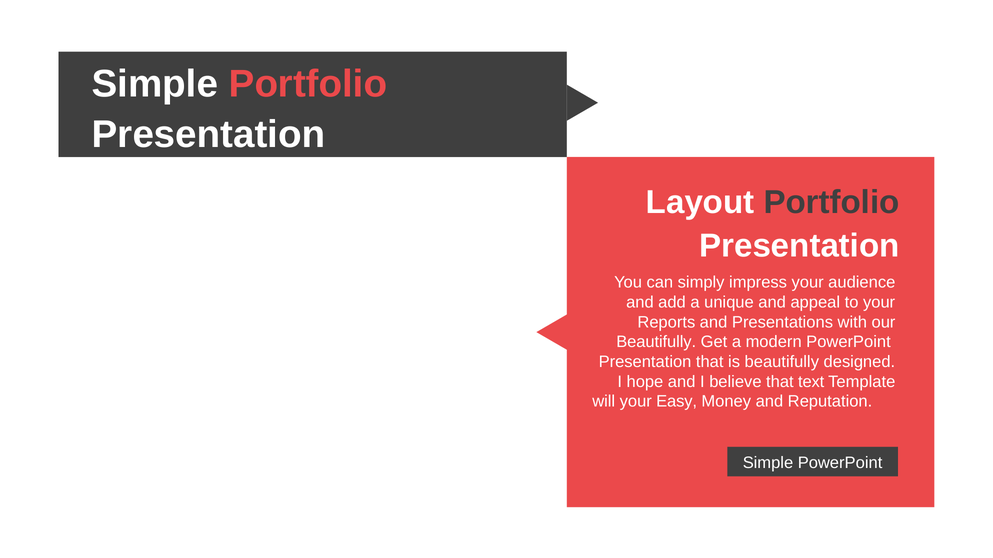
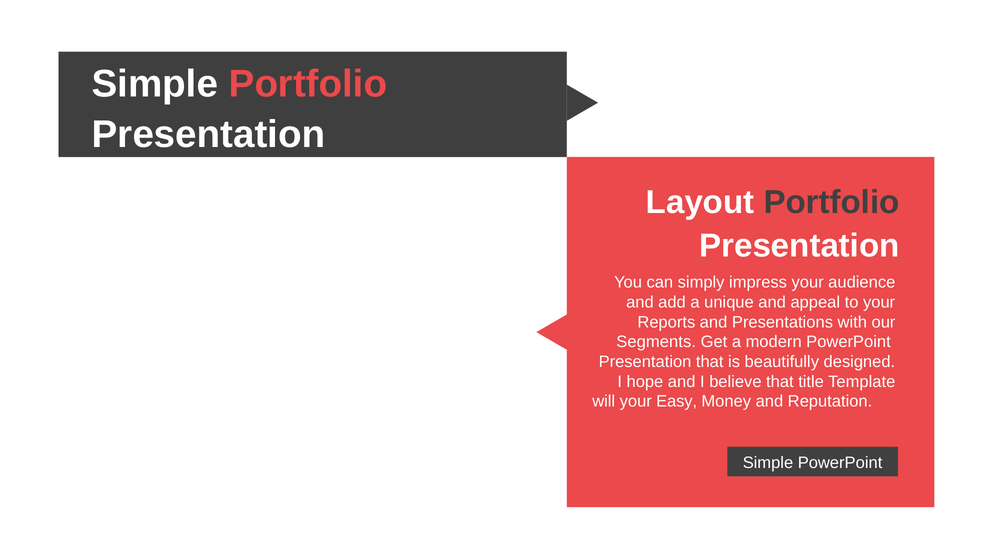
Beautifully at (656, 342): Beautifully -> Segments
text: text -> title
